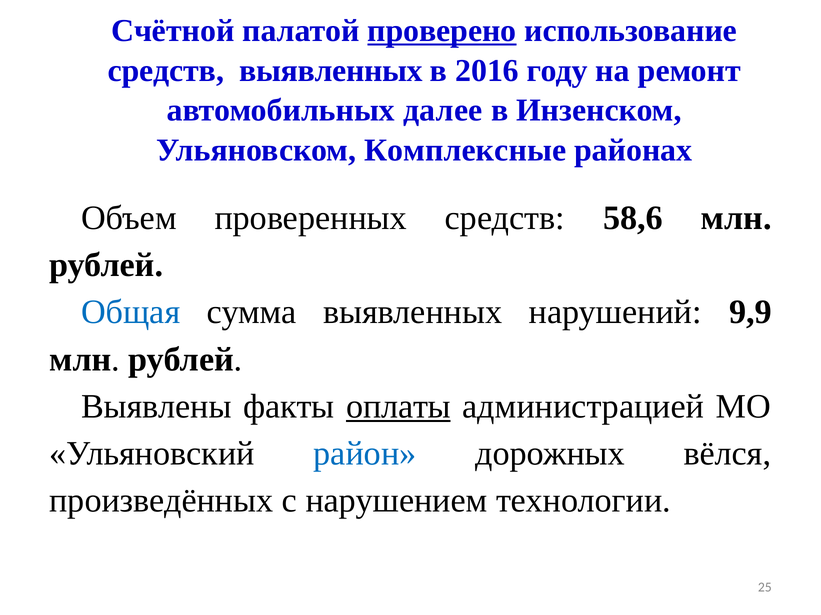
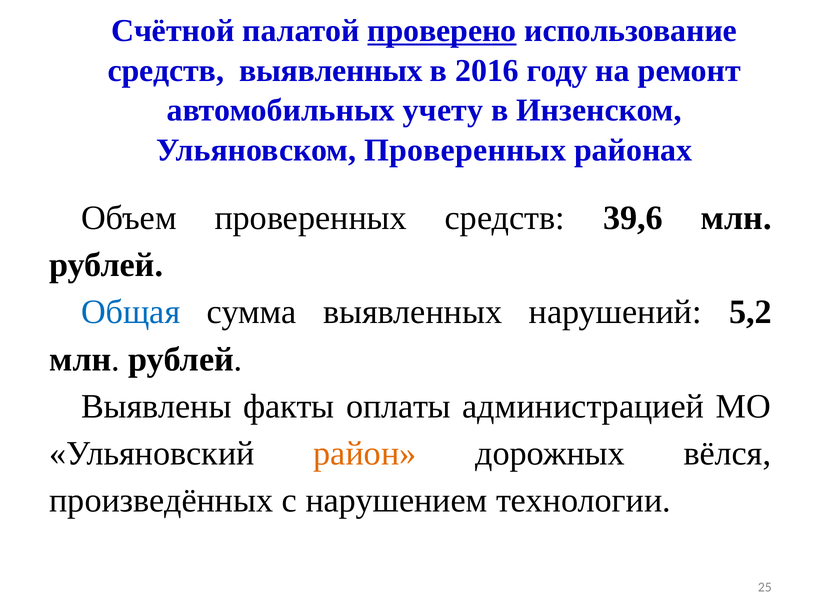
далее: далее -> учету
Ульяновском Комплексные: Комплексные -> Проверенных
58,6: 58,6 -> 39,6
9,9: 9,9 -> 5,2
оплаты underline: present -> none
район colour: blue -> orange
